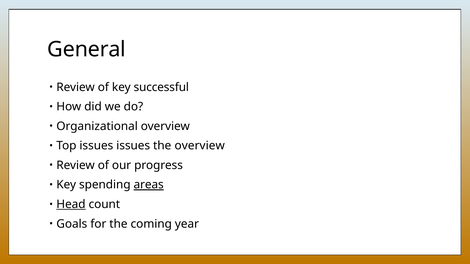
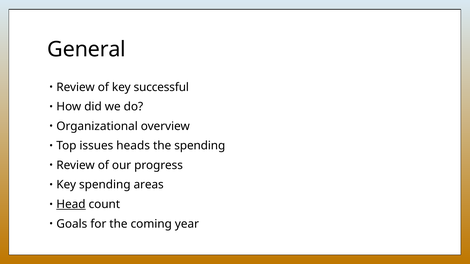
issues issues: issues -> heads
the overview: overview -> spending
areas underline: present -> none
